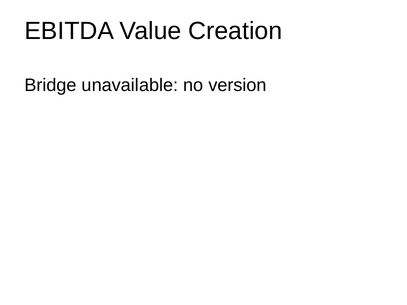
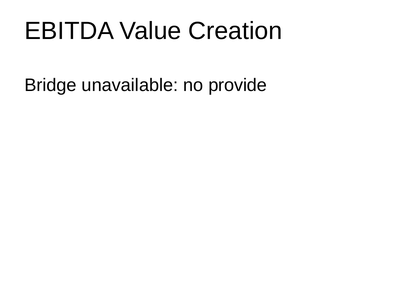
version: version -> provide
